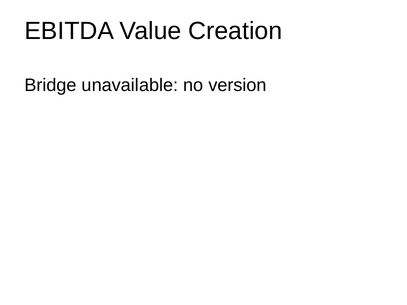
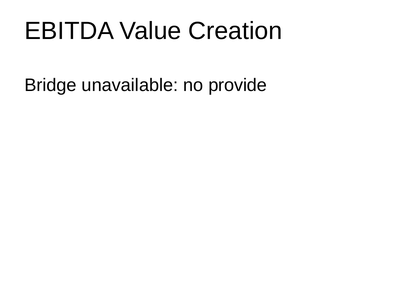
version: version -> provide
